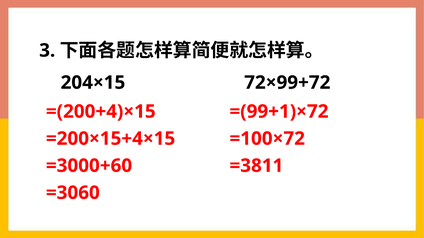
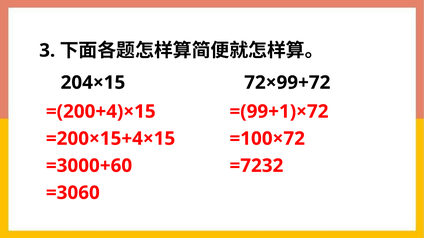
=3811: =3811 -> =7232
